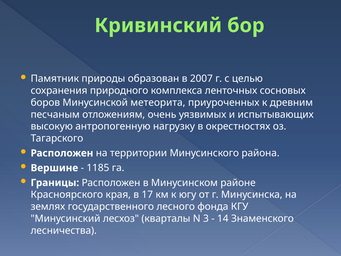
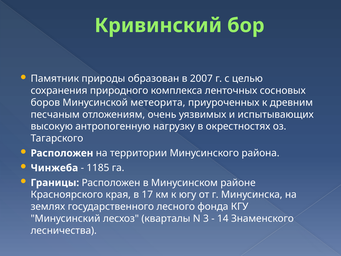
Вершине: Вершине -> Чинжеба
